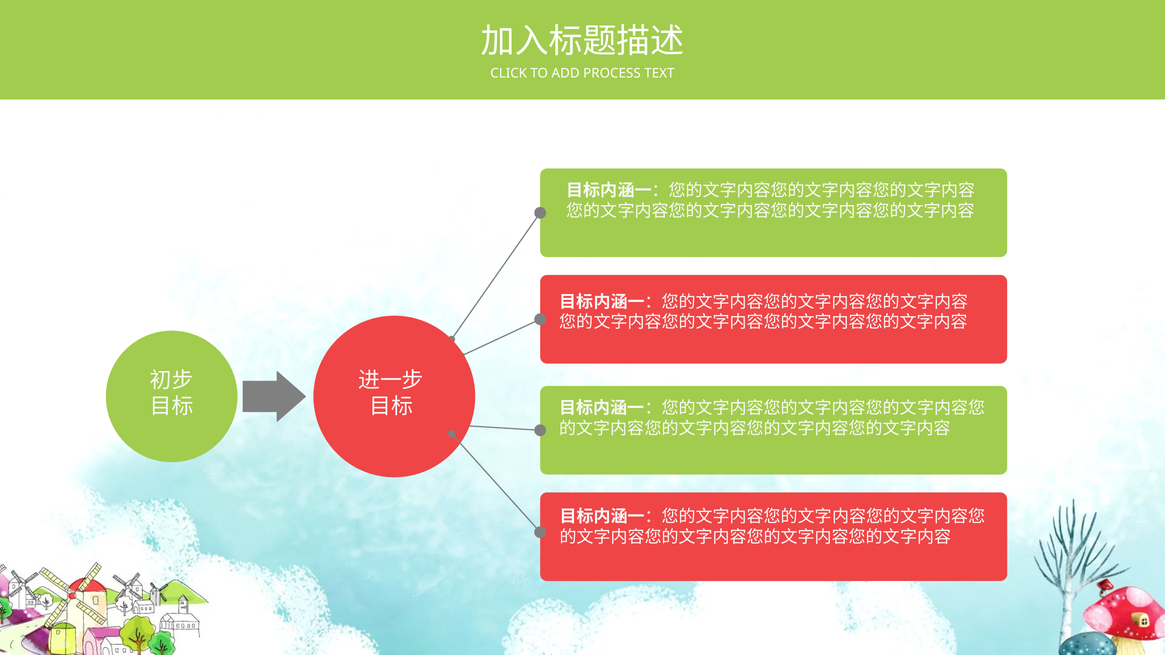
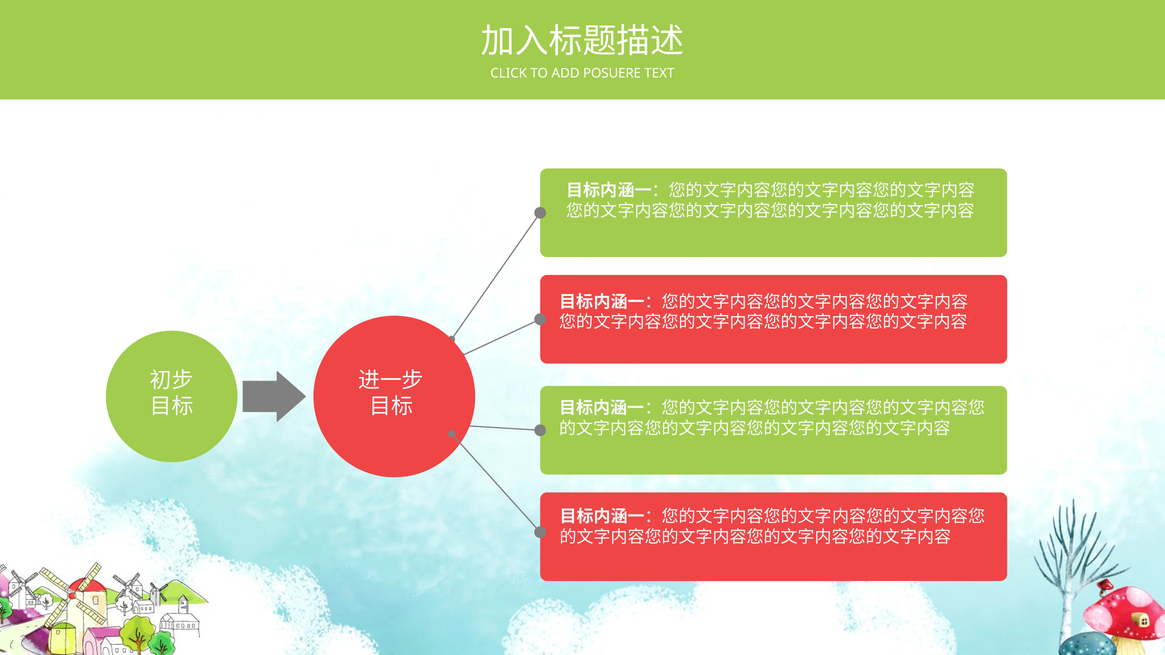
PROCESS: PROCESS -> POSUERE
